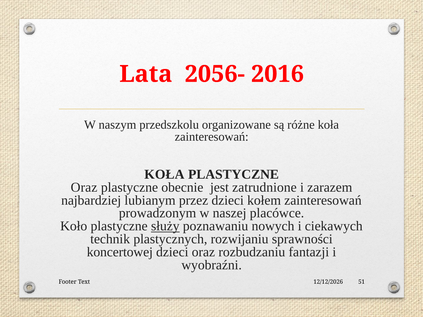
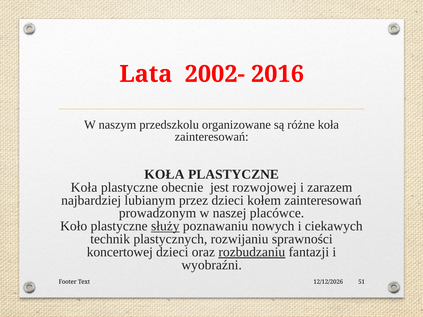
2056-: 2056- -> 2002-
Oraz at (84, 187): Oraz -> Koła
zatrudnione: zatrudnione -> rozwojowej
rozbudzaniu underline: none -> present
